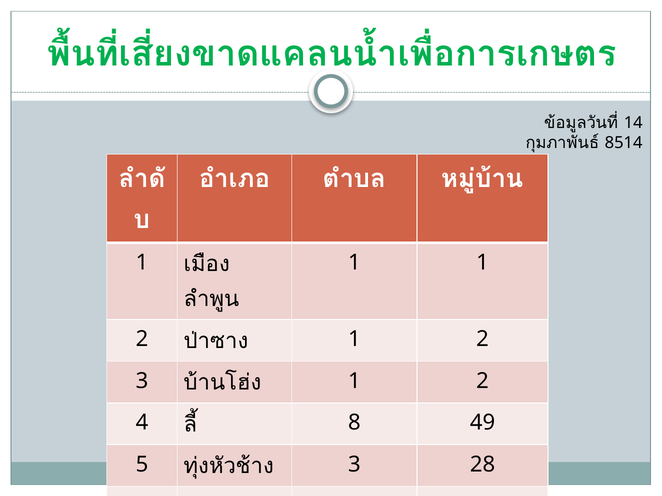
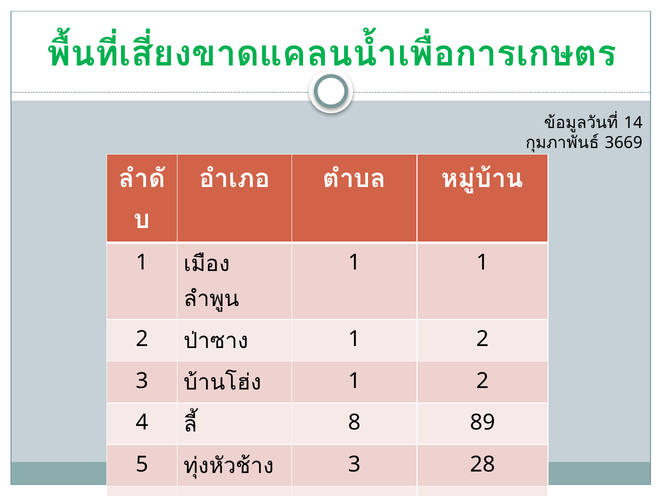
8514: 8514 -> 3669
49: 49 -> 89
